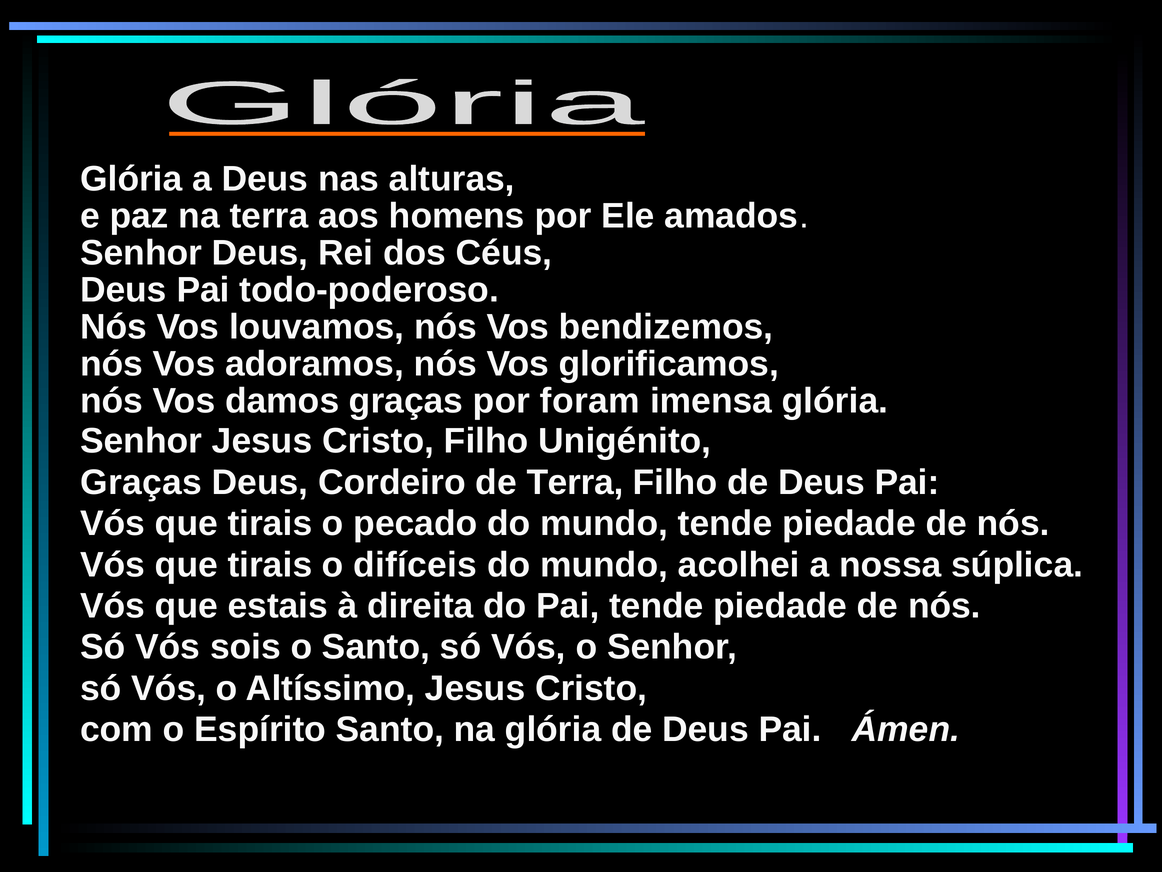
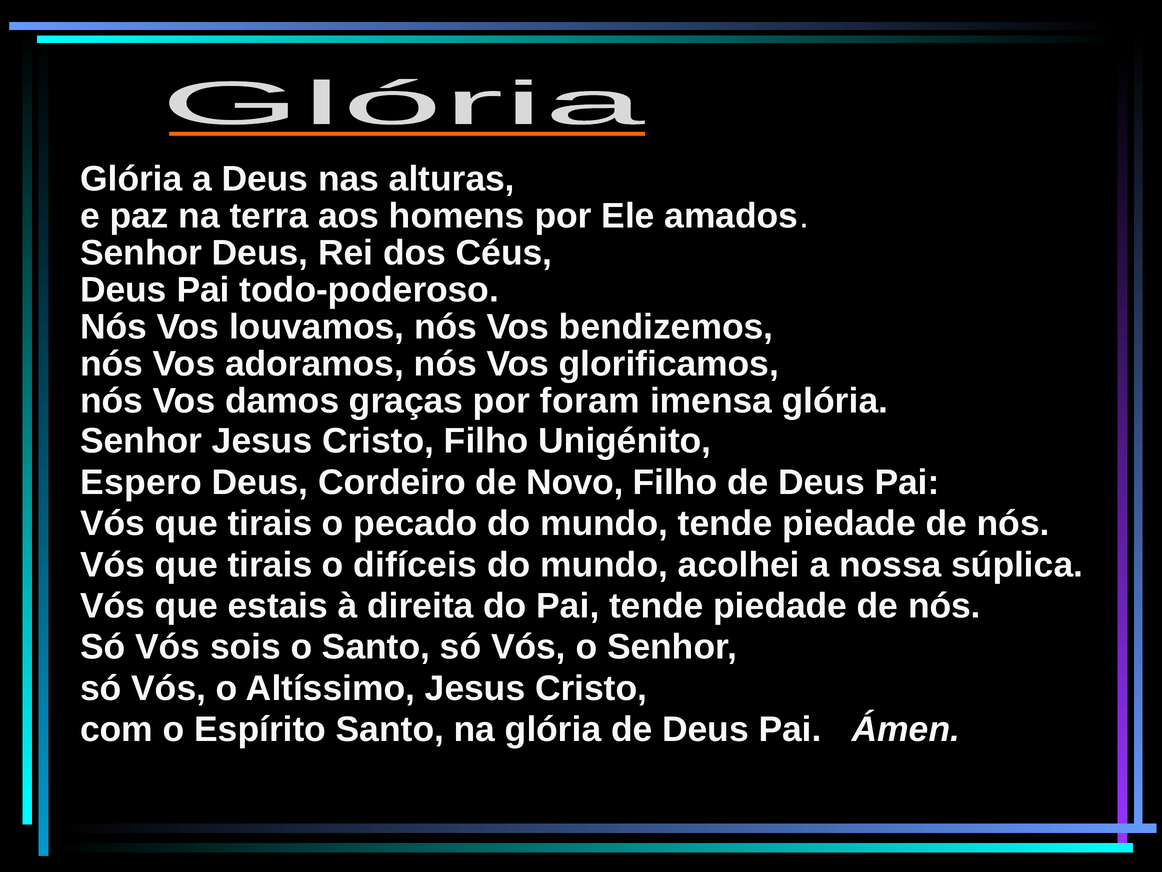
Graças at (141, 482): Graças -> Espero
de Terra: Terra -> Novo
